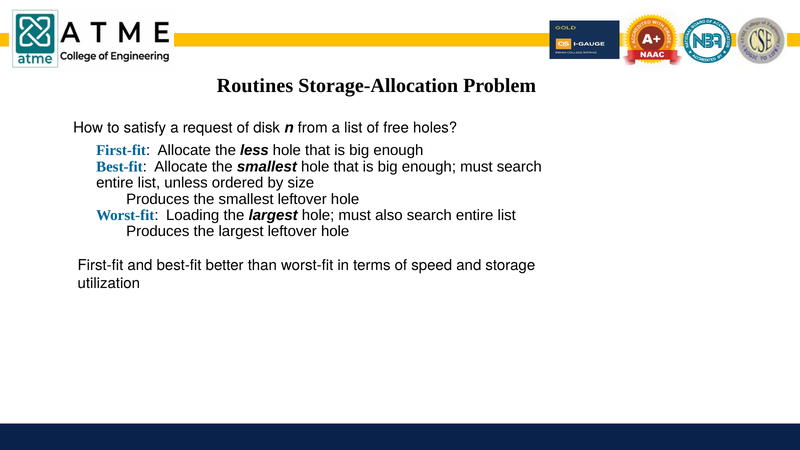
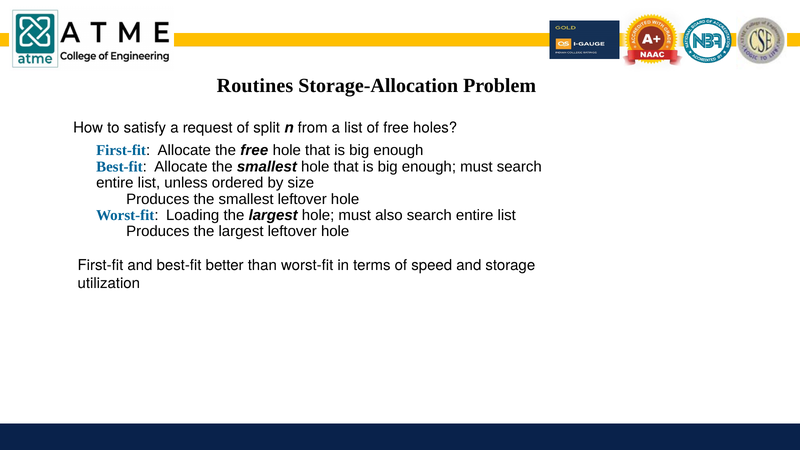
disk: disk -> split
the less: less -> free
